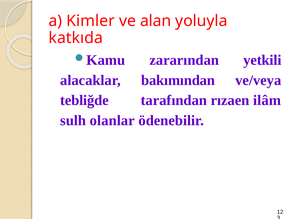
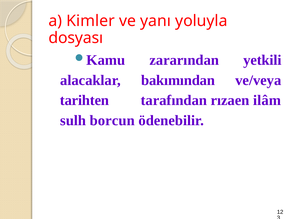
alan: alan -> yanı
katkıda: katkıda -> dosyası
tebliğde: tebliğde -> tarihten
olanlar: olanlar -> borcun
